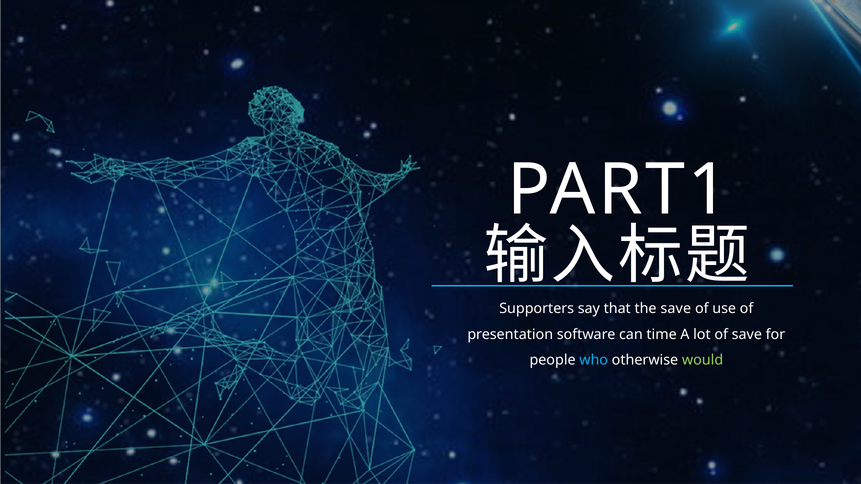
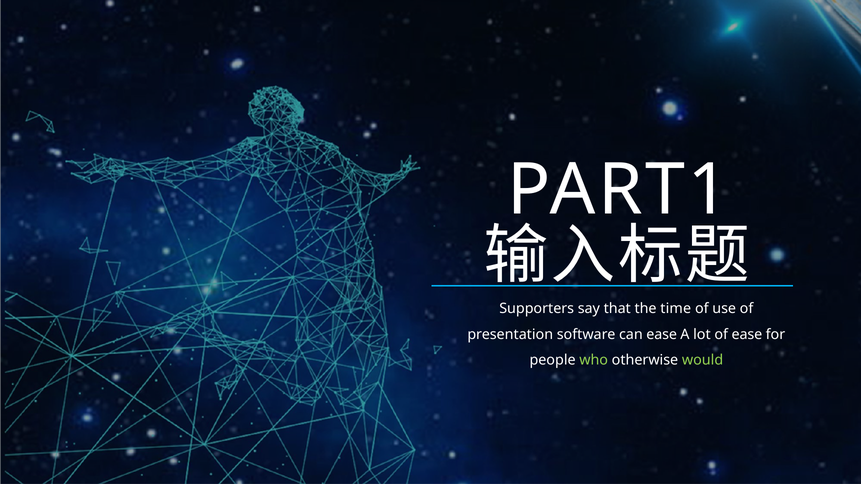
the save: save -> time
can time: time -> ease
of save: save -> ease
who colour: light blue -> light green
